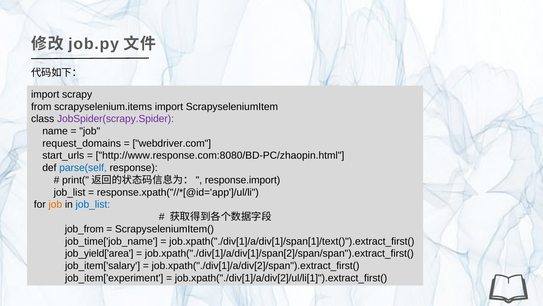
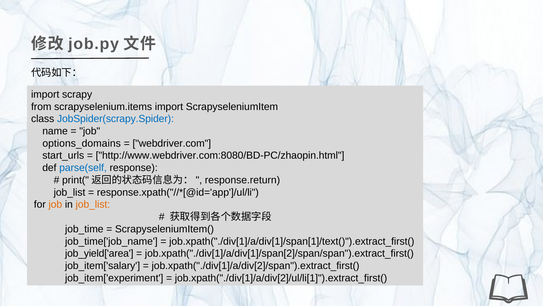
JobSpider(scrapy.Spider colour: purple -> blue
request_domains: request_domains -> options_domains
http://www.response.com:8080/BD-PC/zhaopin.html: http://www.response.com:8080/BD-PC/zhaopin.html -> http://www.webdriver.com:8080/BD-PC/zhaopin.html
response.import: response.import -> response.return
job_list at (93, 204) colour: blue -> orange
job_from: job_from -> job_time
